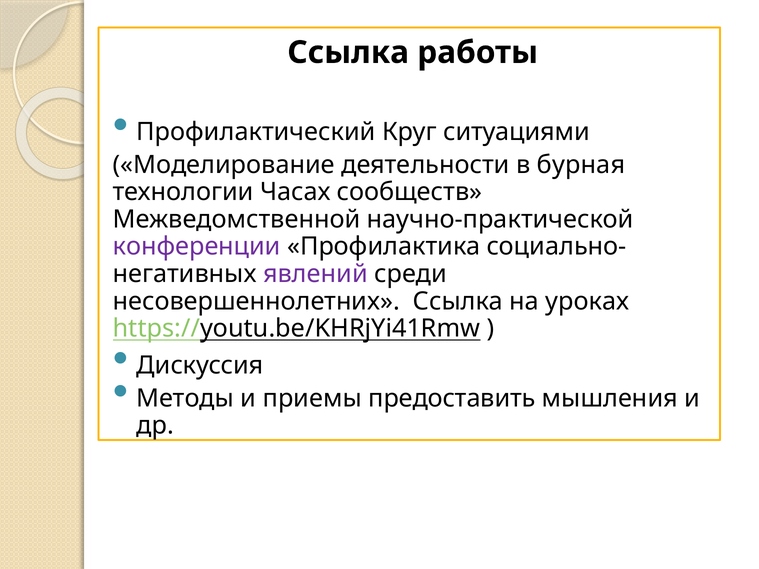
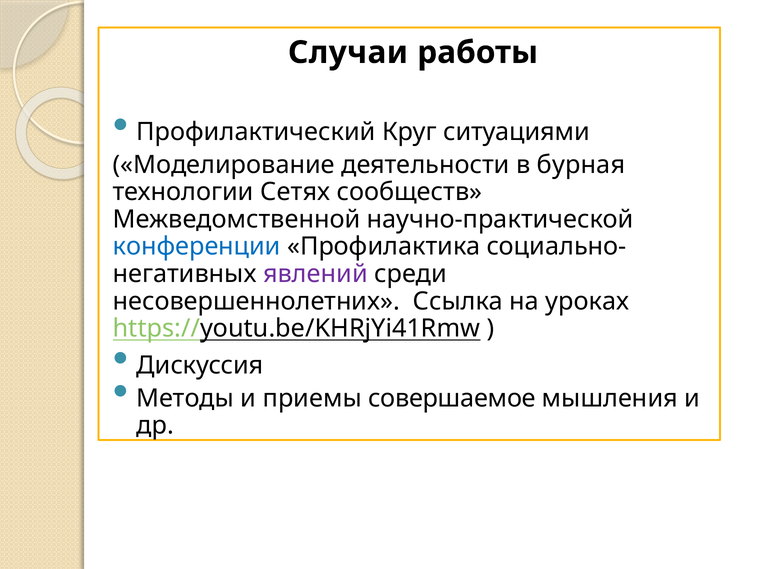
Ссылка at (348, 53): Ссылка -> Случаи
Часах: Часах -> Сетях
конференции colour: purple -> blue
предоставить: предоставить -> совершаемое
